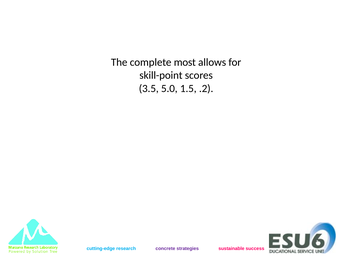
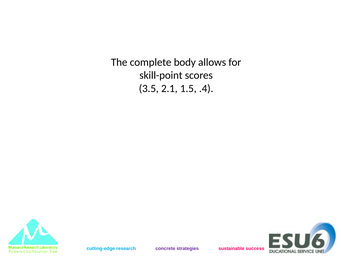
most: most -> body
5.0: 5.0 -> 2.1
.2: .2 -> .4
